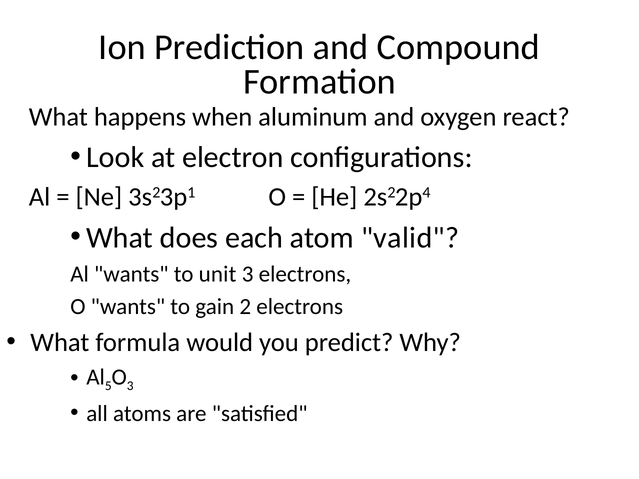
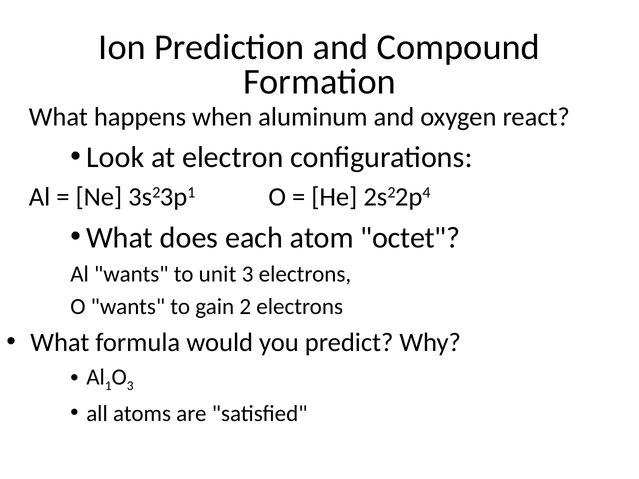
valid: valid -> octet
5: 5 -> 1
